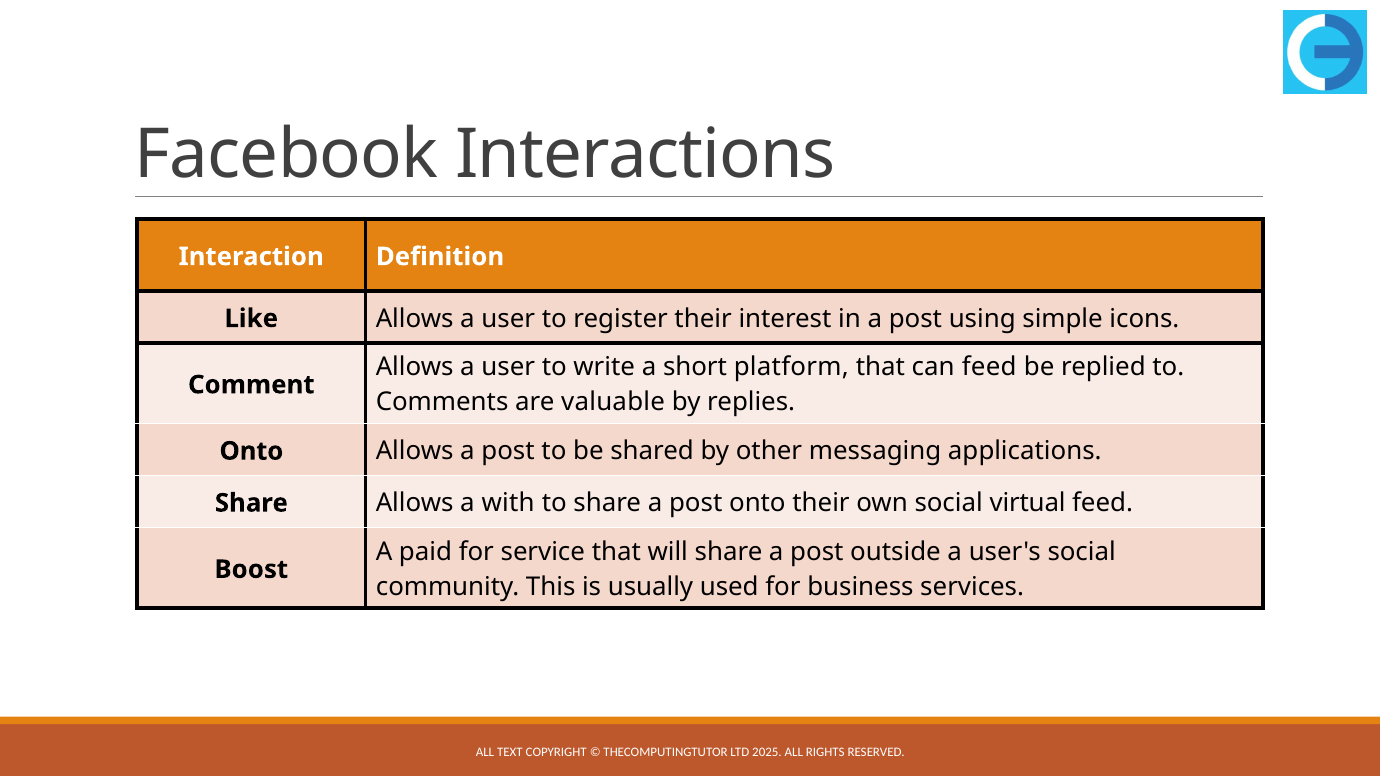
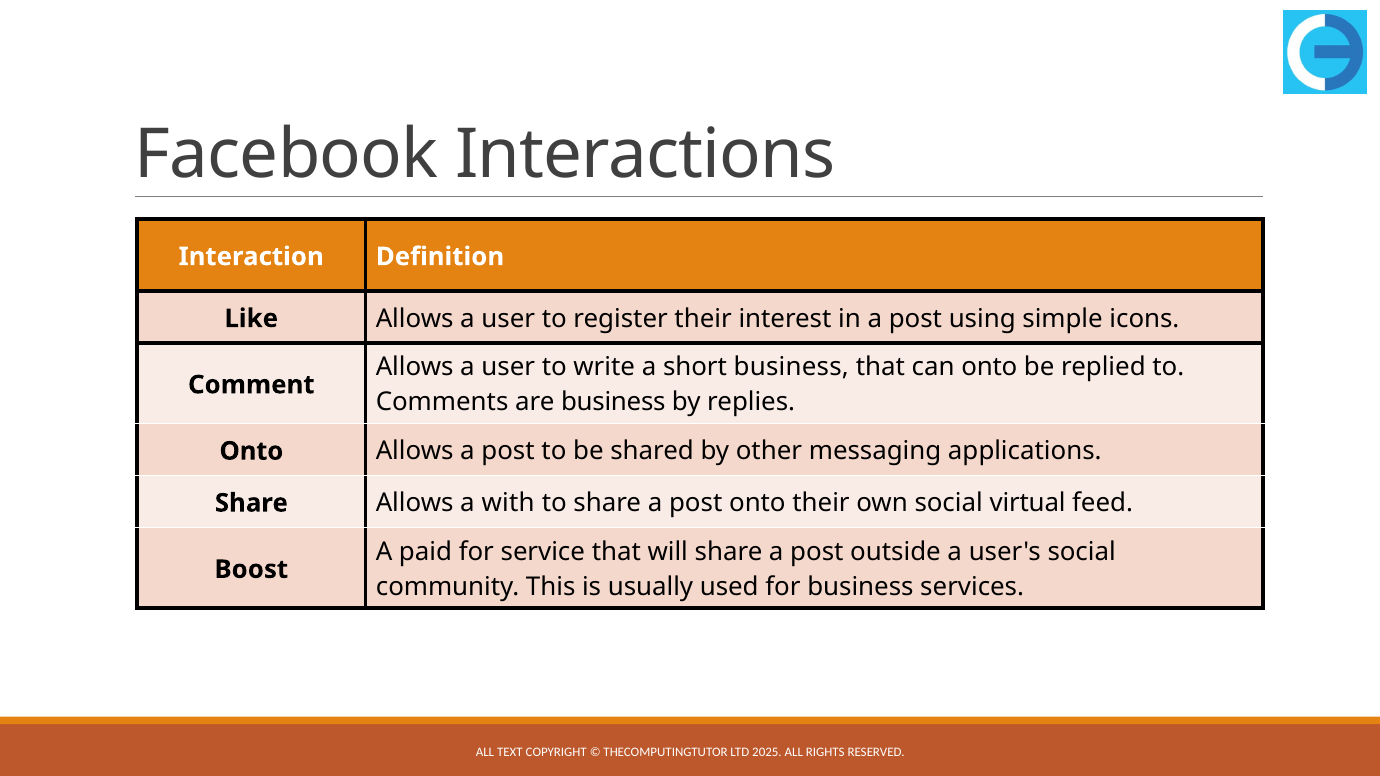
short platform: platform -> business
can feed: feed -> onto
are valuable: valuable -> business
